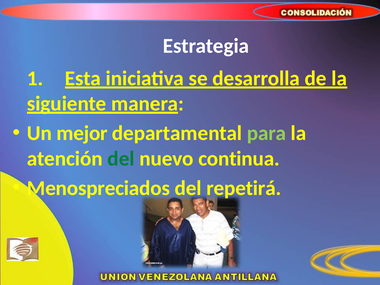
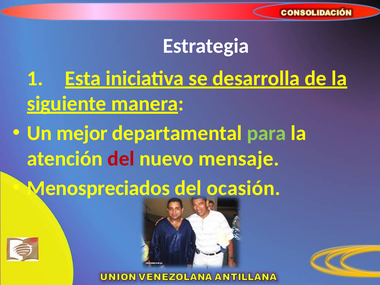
del at (121, 159) colour: green -> red
continua: continua -> mensaje
repetirá: repetirá -> ocasión
